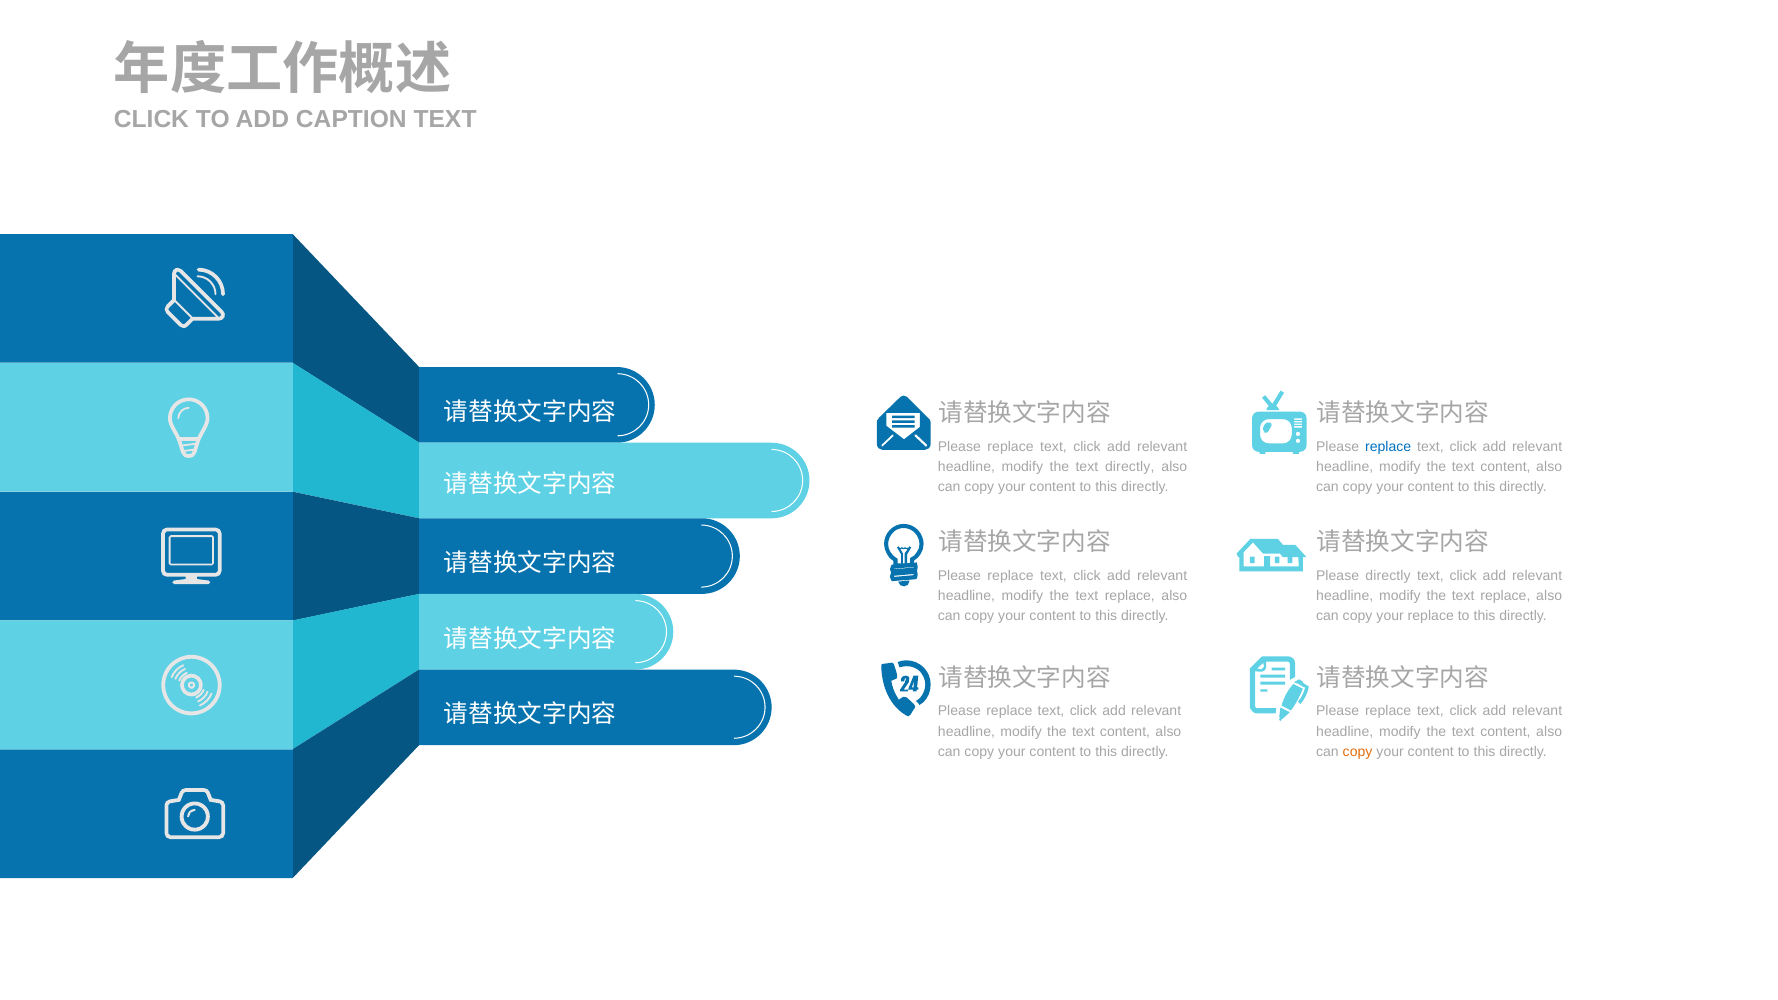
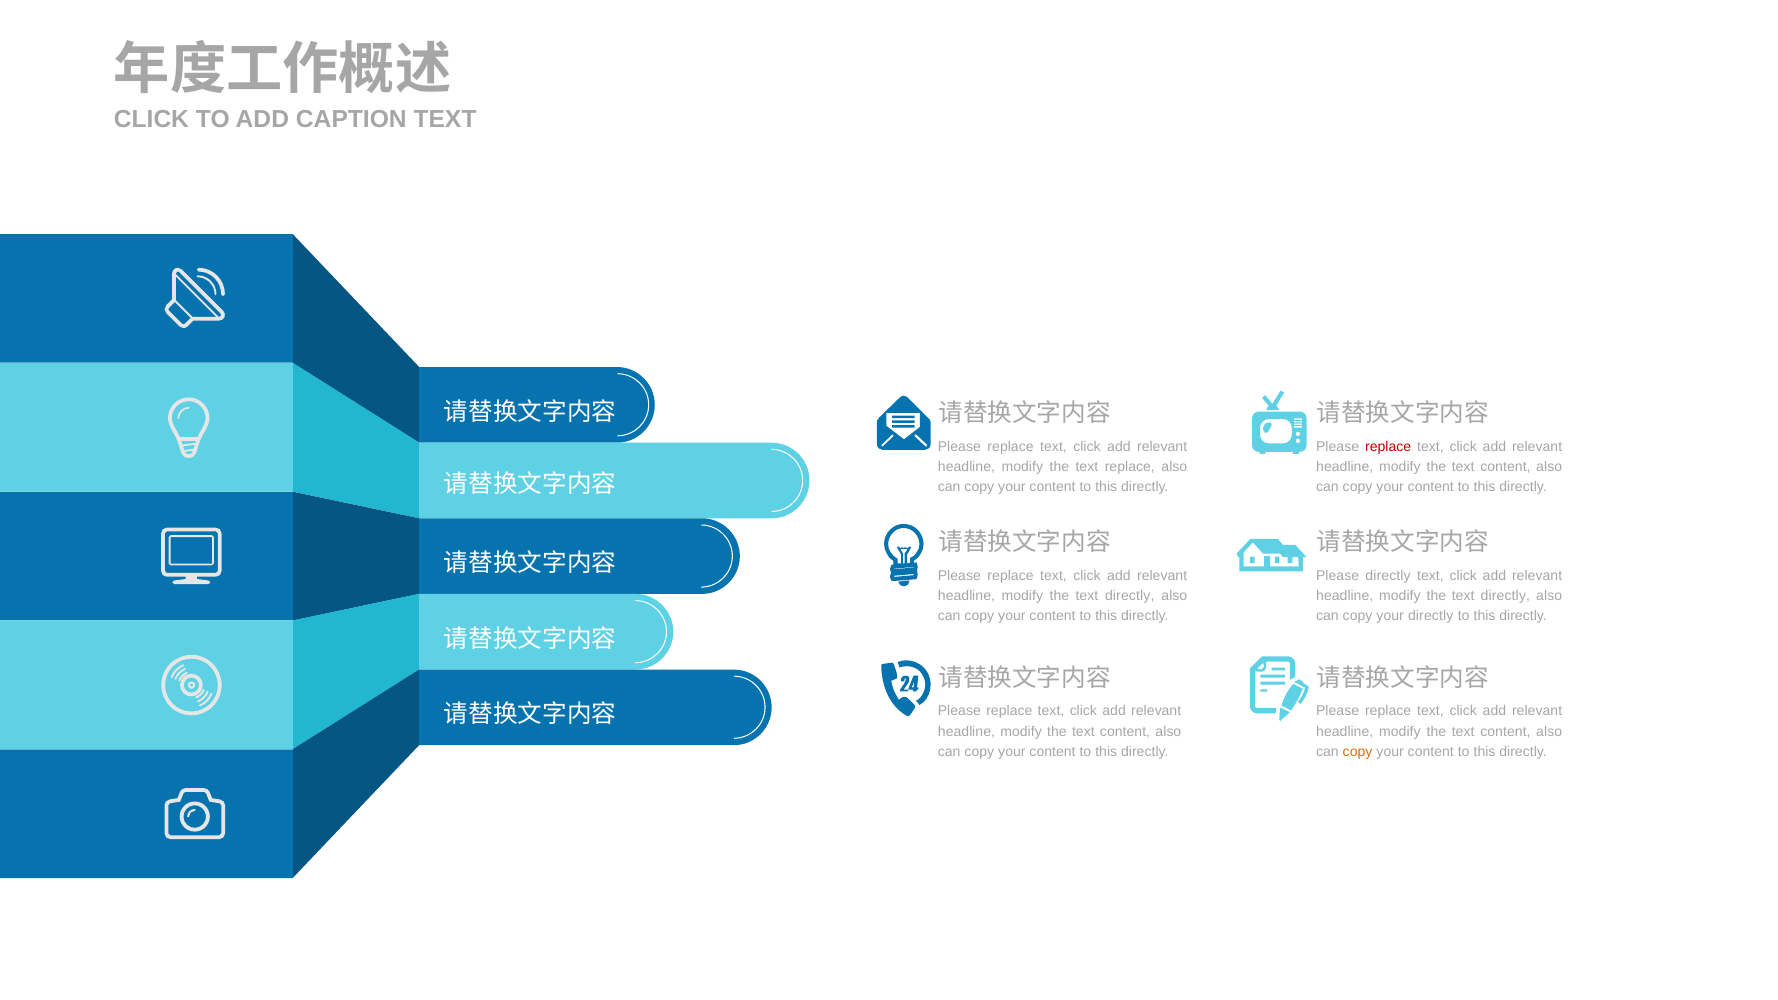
replace at (1388, 447) colour: blue -> red
text directly: directly -> replace
replace at (1130, 596): replace -> directly
replace at (1505, 596): replace -> directly
your replace: replace -> directly
